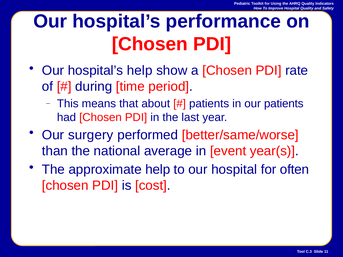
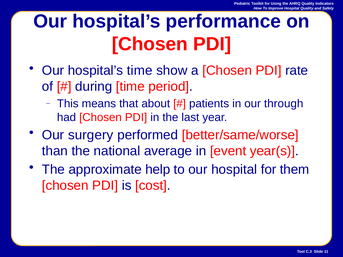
hospital’s help: help -> time
our patients: patients -> through
often: often -> them
